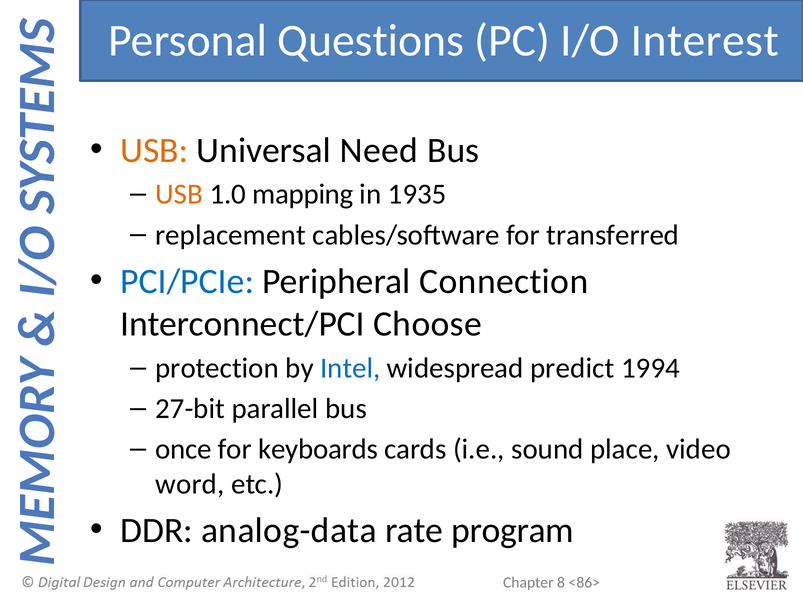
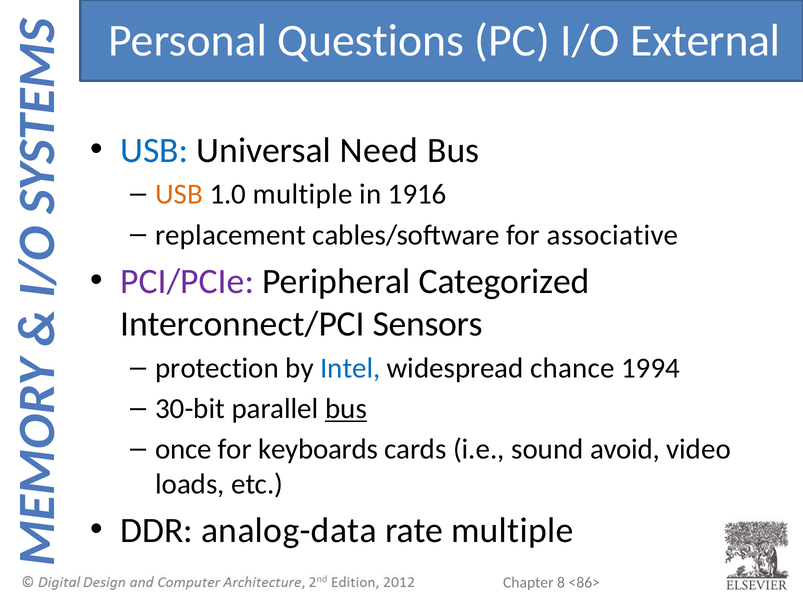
Interest: Interest -> External
USB at (154, 150) colour: orange -> blue
1.0 mapping: mapping -> multiple
1935: 1935 -> 1916
transferred: transferred -> associative
PCI/PCIe colour: blue -> purple
Connection: Connection -> Categorized
Choose: Choose -> Sensors
predict: predict -> chance
27-bit: 27-bit -> 30-bit
bus at (346, 409) underline: none -> present
place: place -> avoid
word: word -> loads
rate program: program -> multiple
